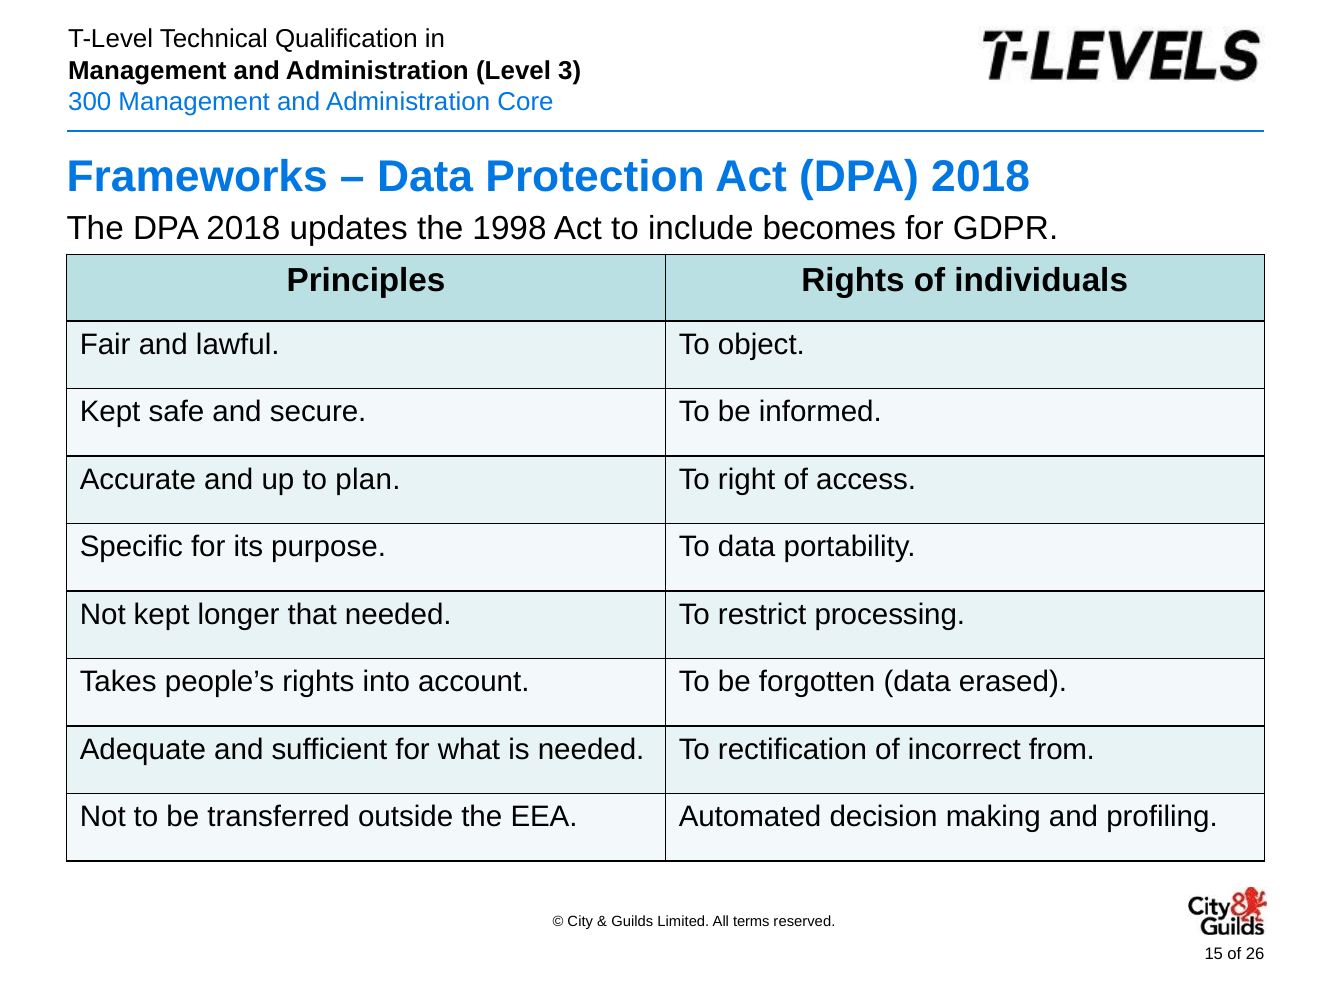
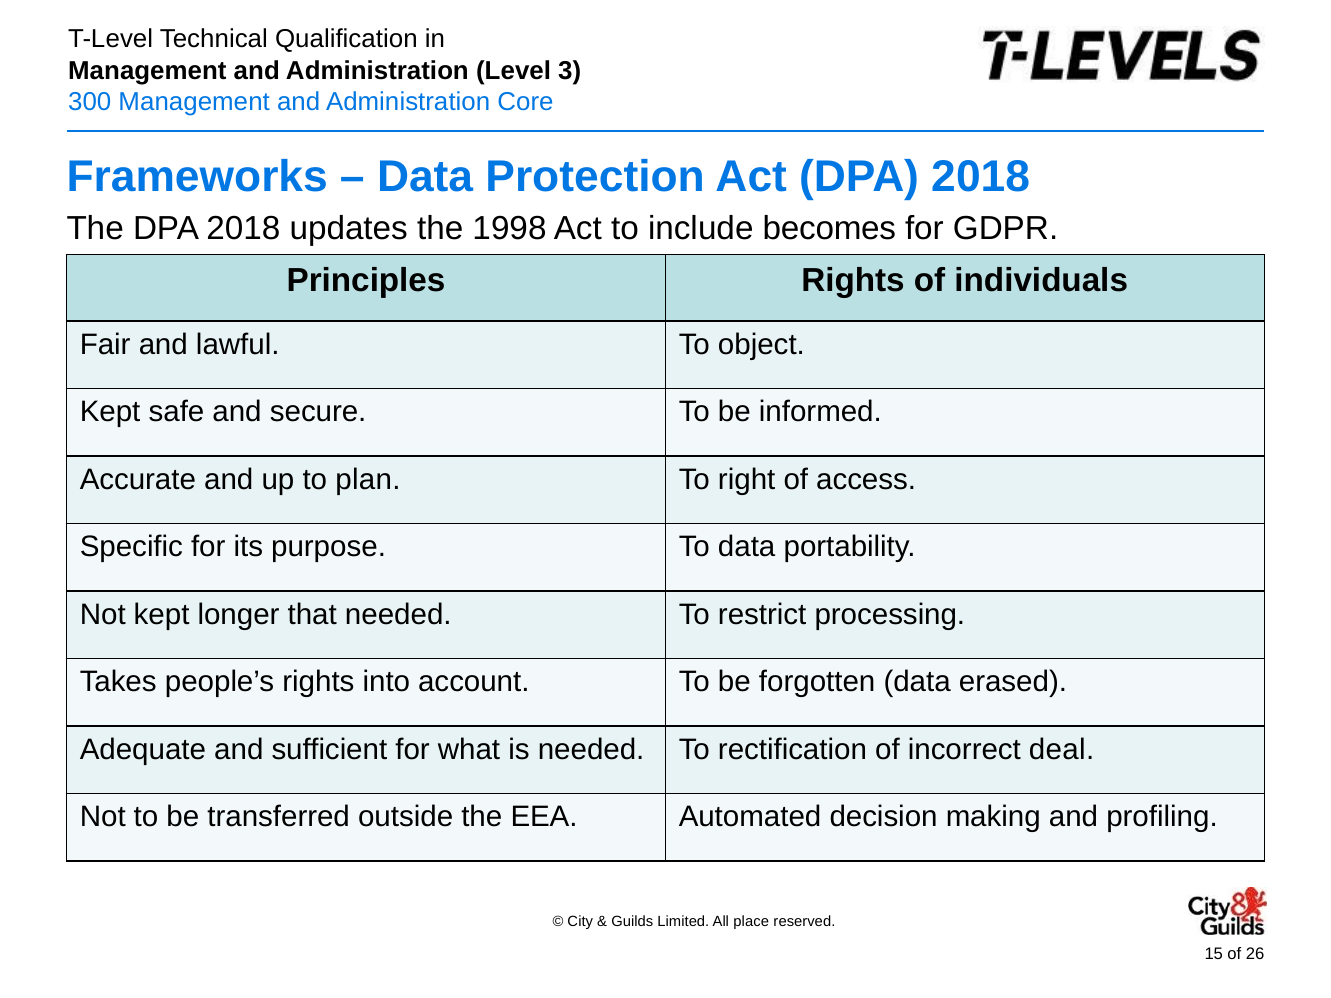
from: from -> deal
terms: terms -> place
